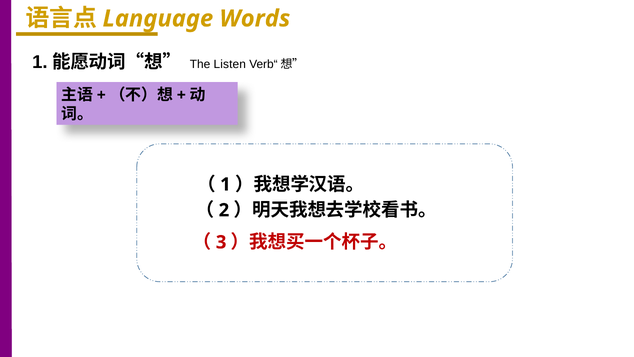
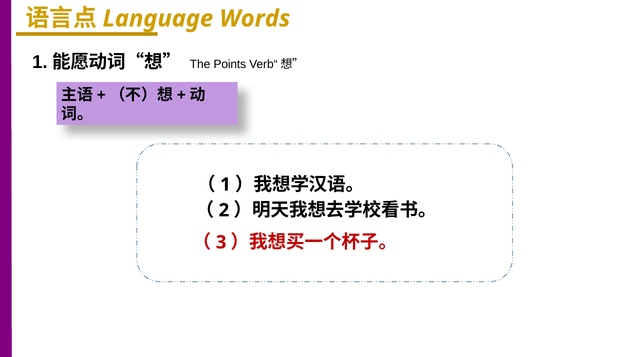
Listen: Listen -> Points
